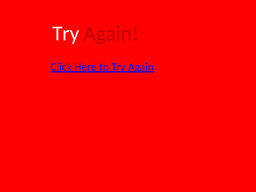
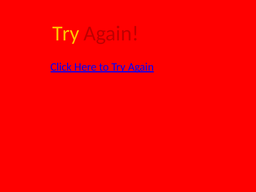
Try at (66, 34) colour: white -> yellow
